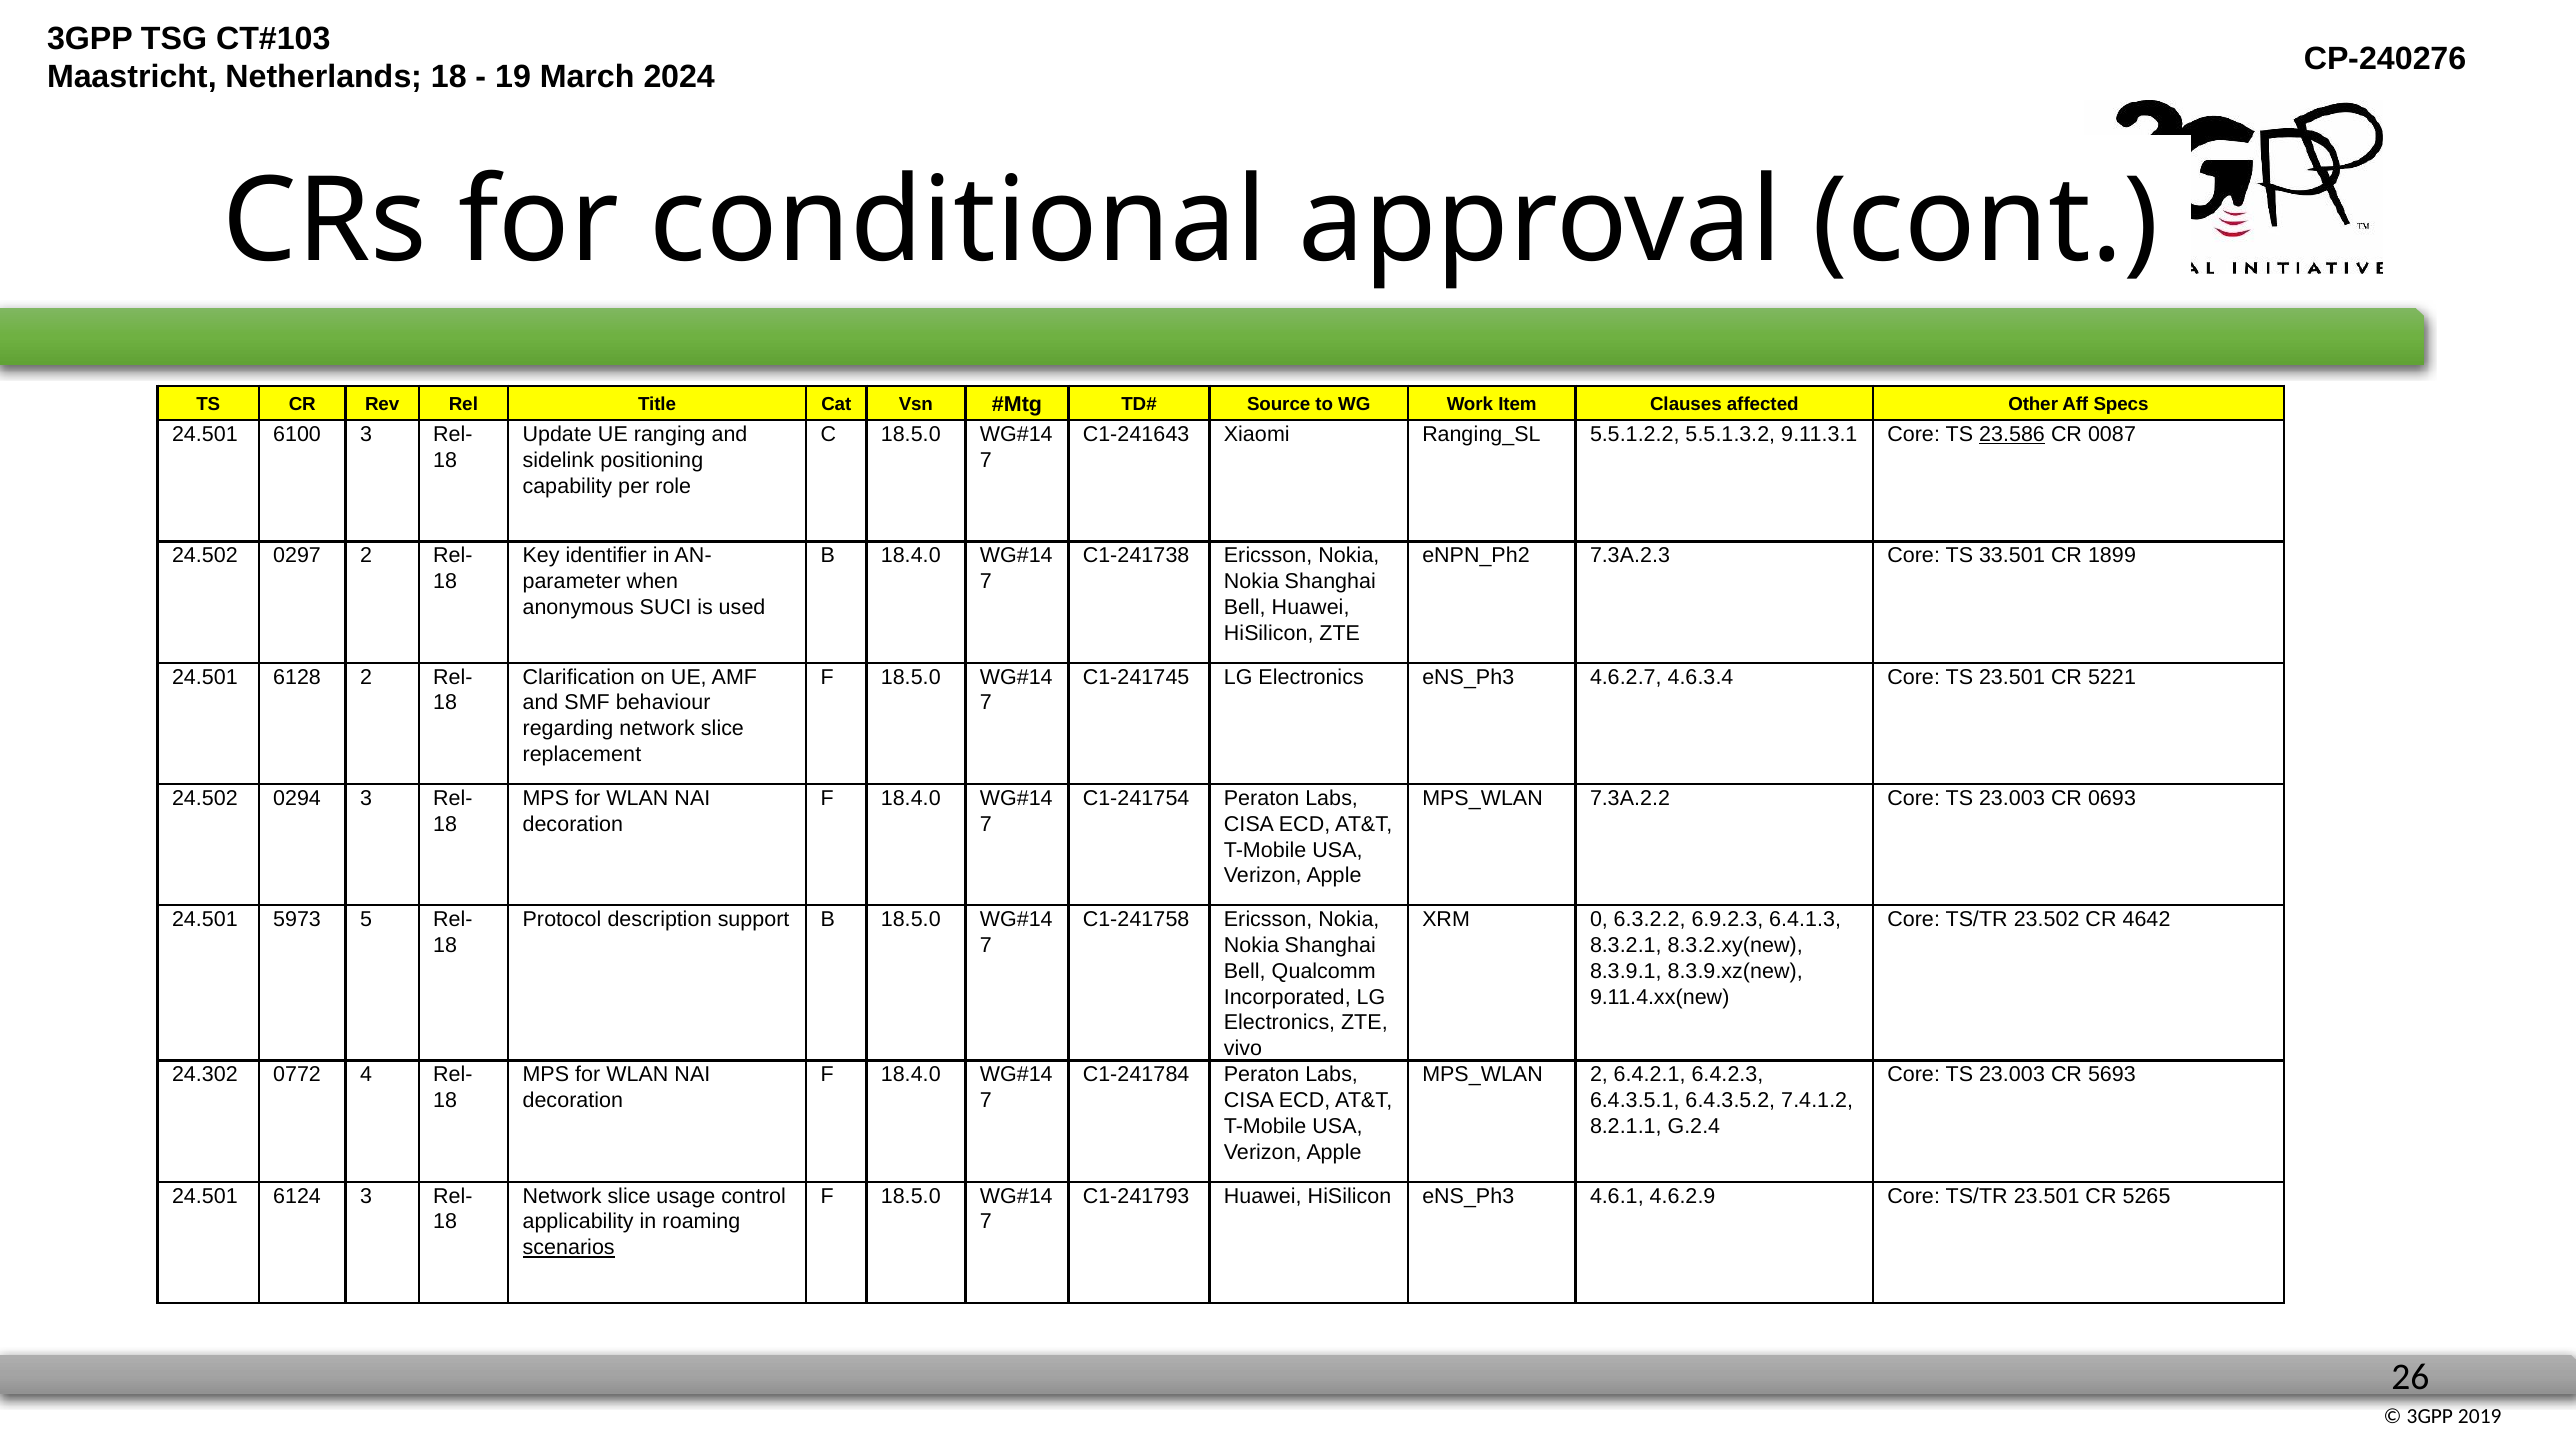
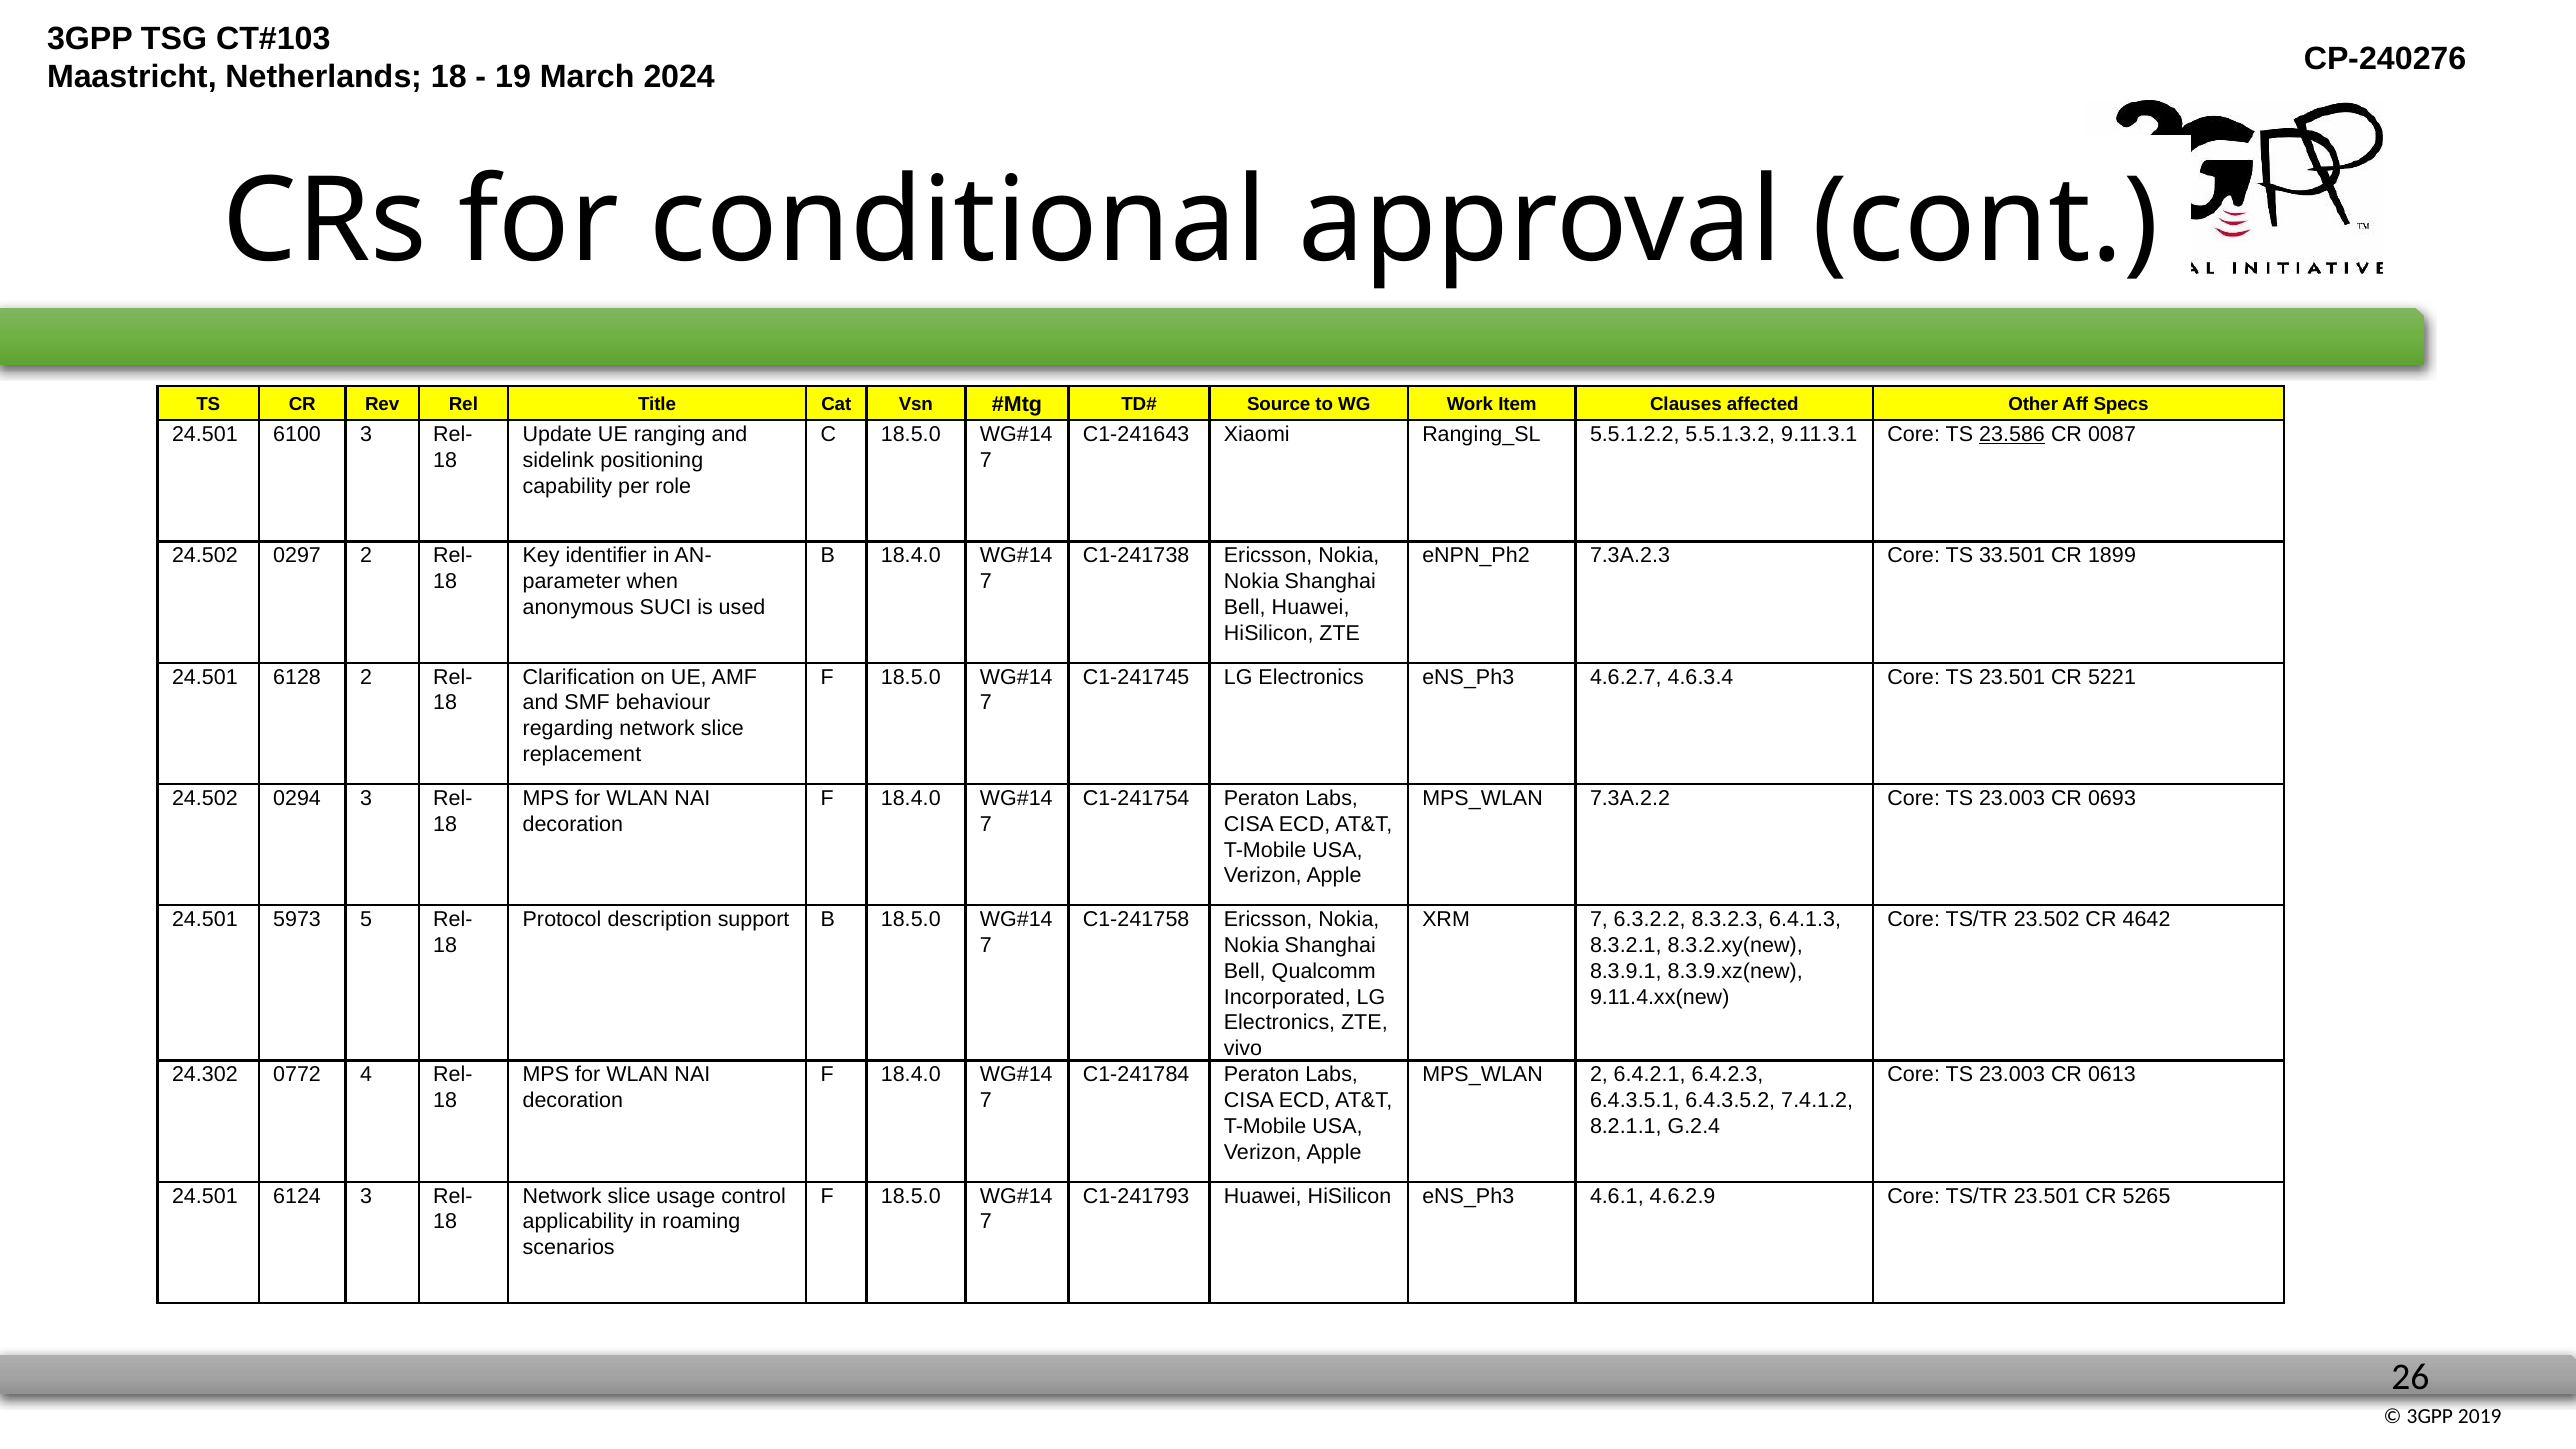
XRM 0: 0 -> 7
6.9.2.3: 6.9.2.3 -> 8.3.2.3
5693: 5693 -> 0613
scenarios underline: present -> none
